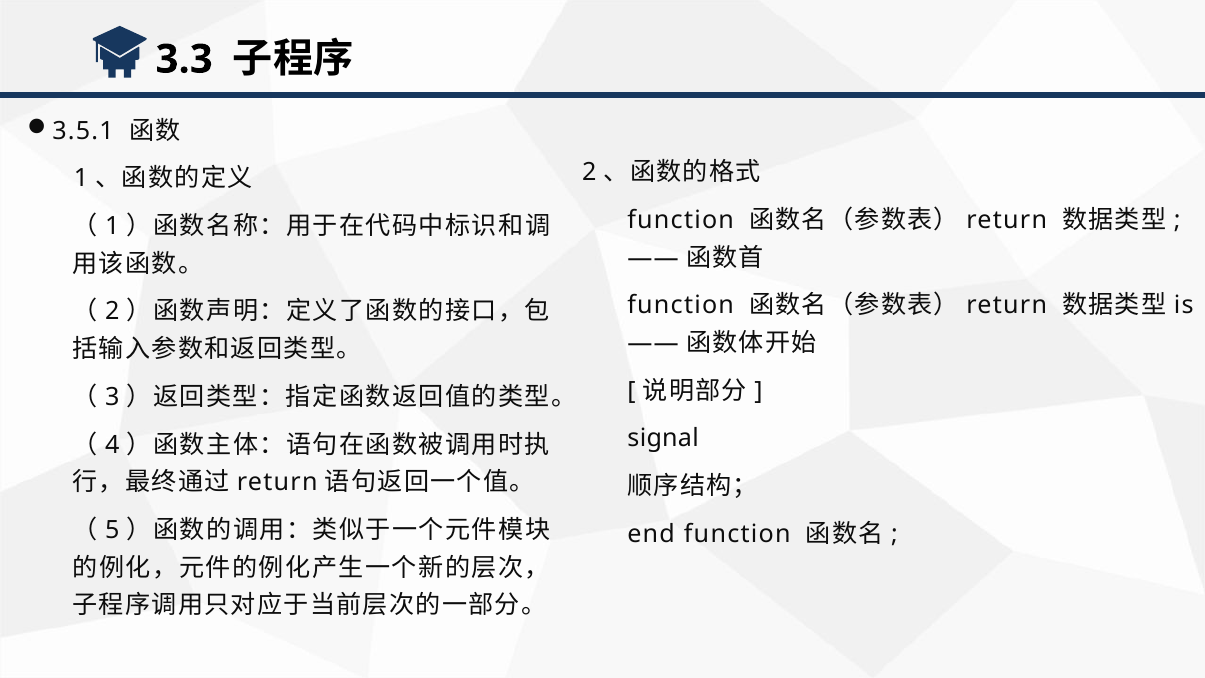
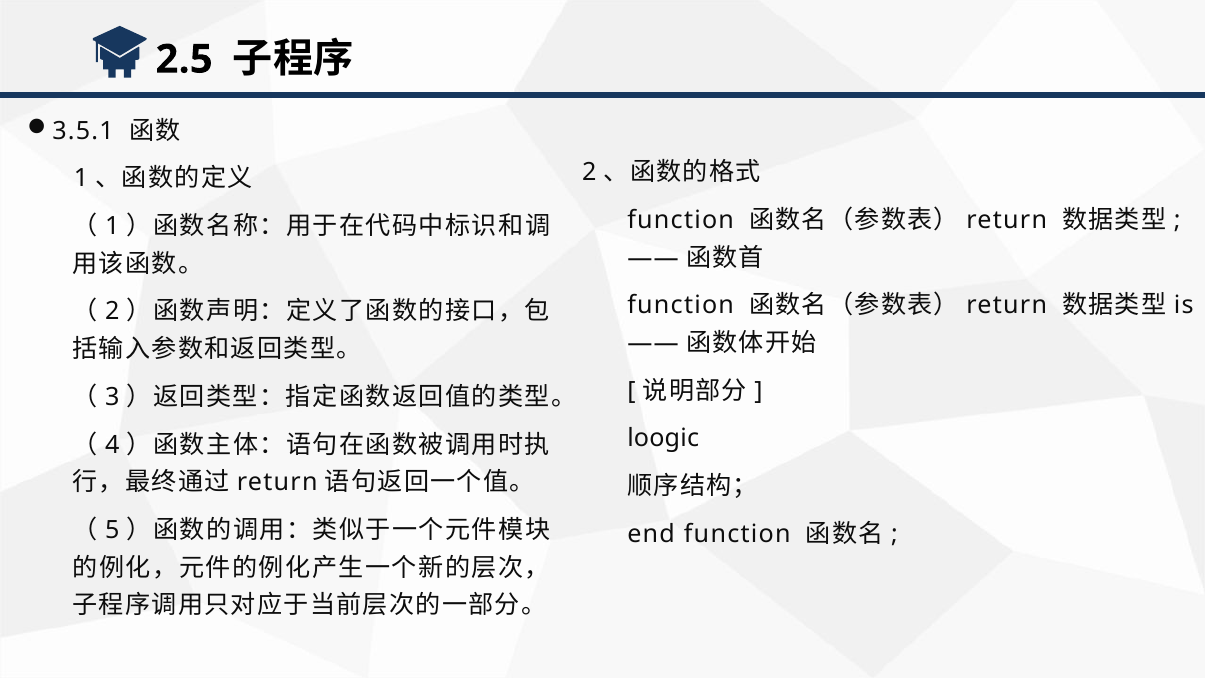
3.3: 3.3 -> 2.5
signal: signal -> loogic
